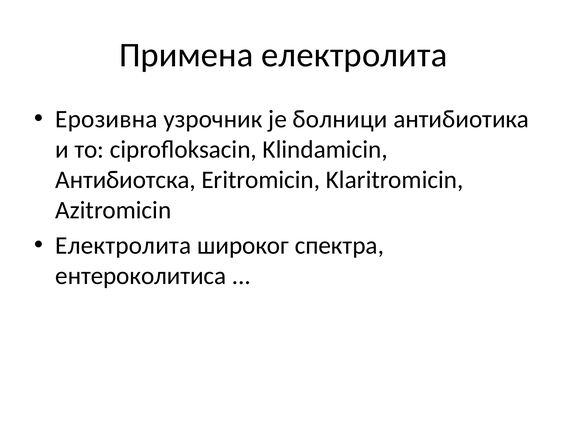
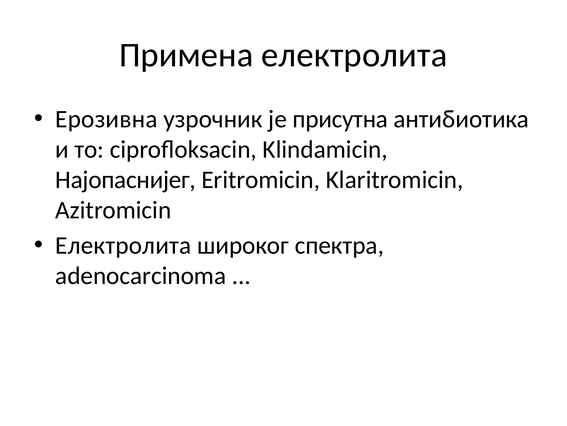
болници: болници -> присутна
Антибиотска: Антибиотска -> Најопаснијег
ентероколитиса: ентероколитиса -> adenocarcinoma
